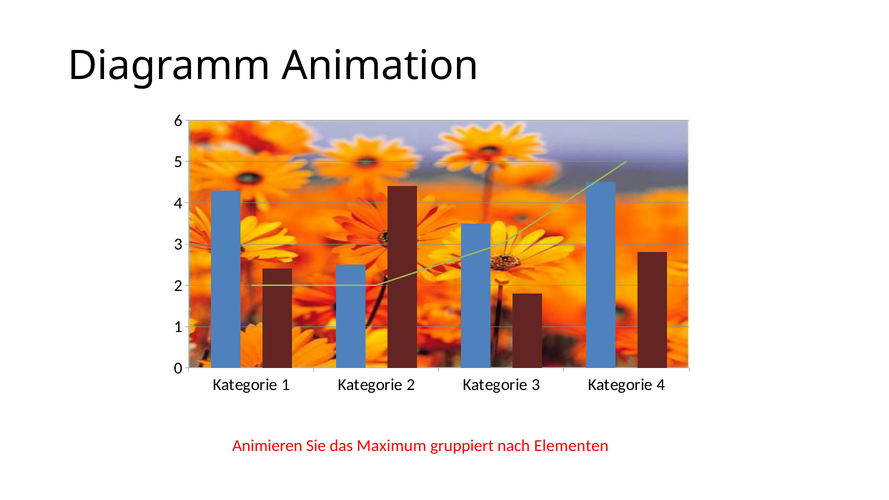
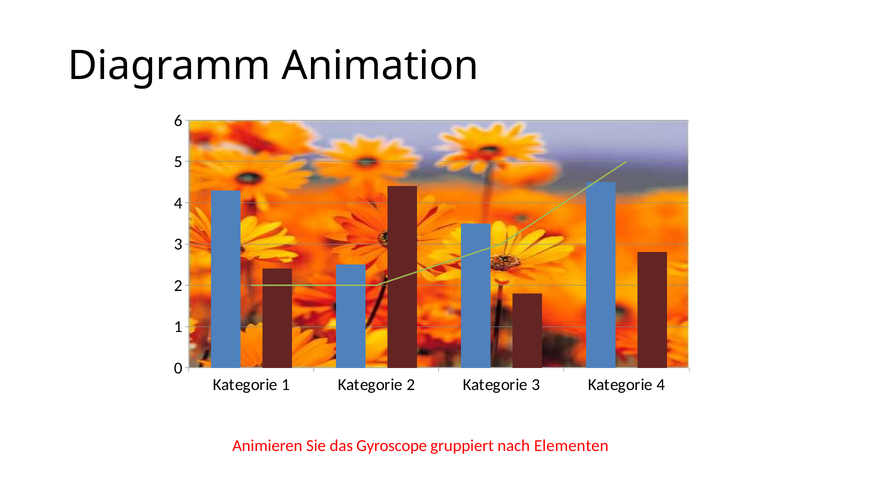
Maximum: Maximum -> Gyroscope
